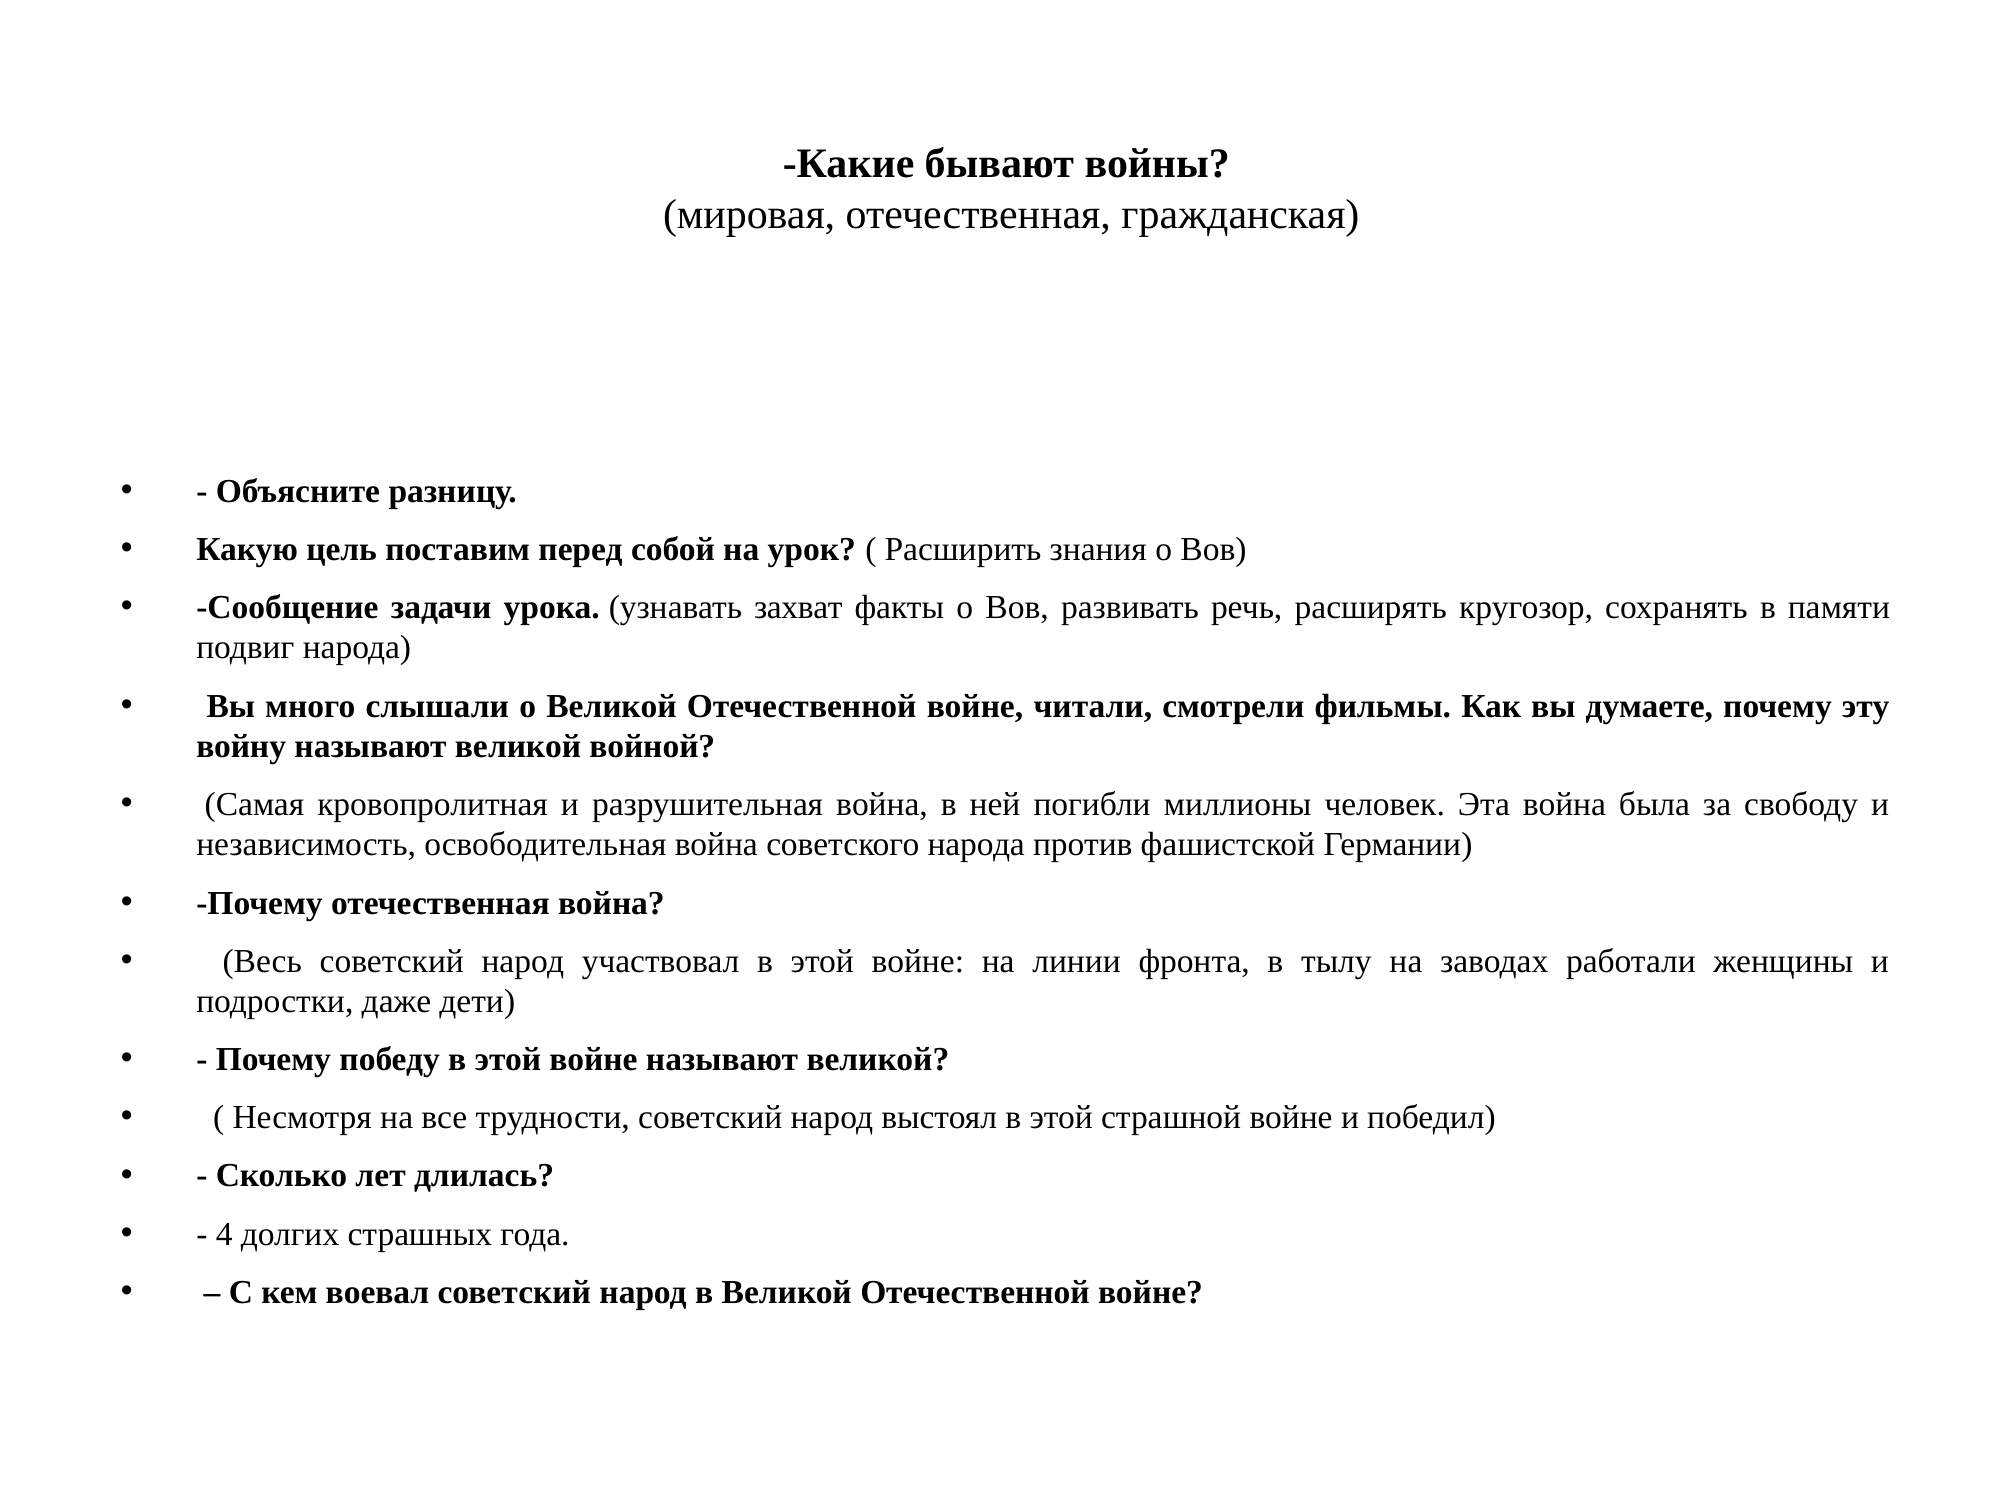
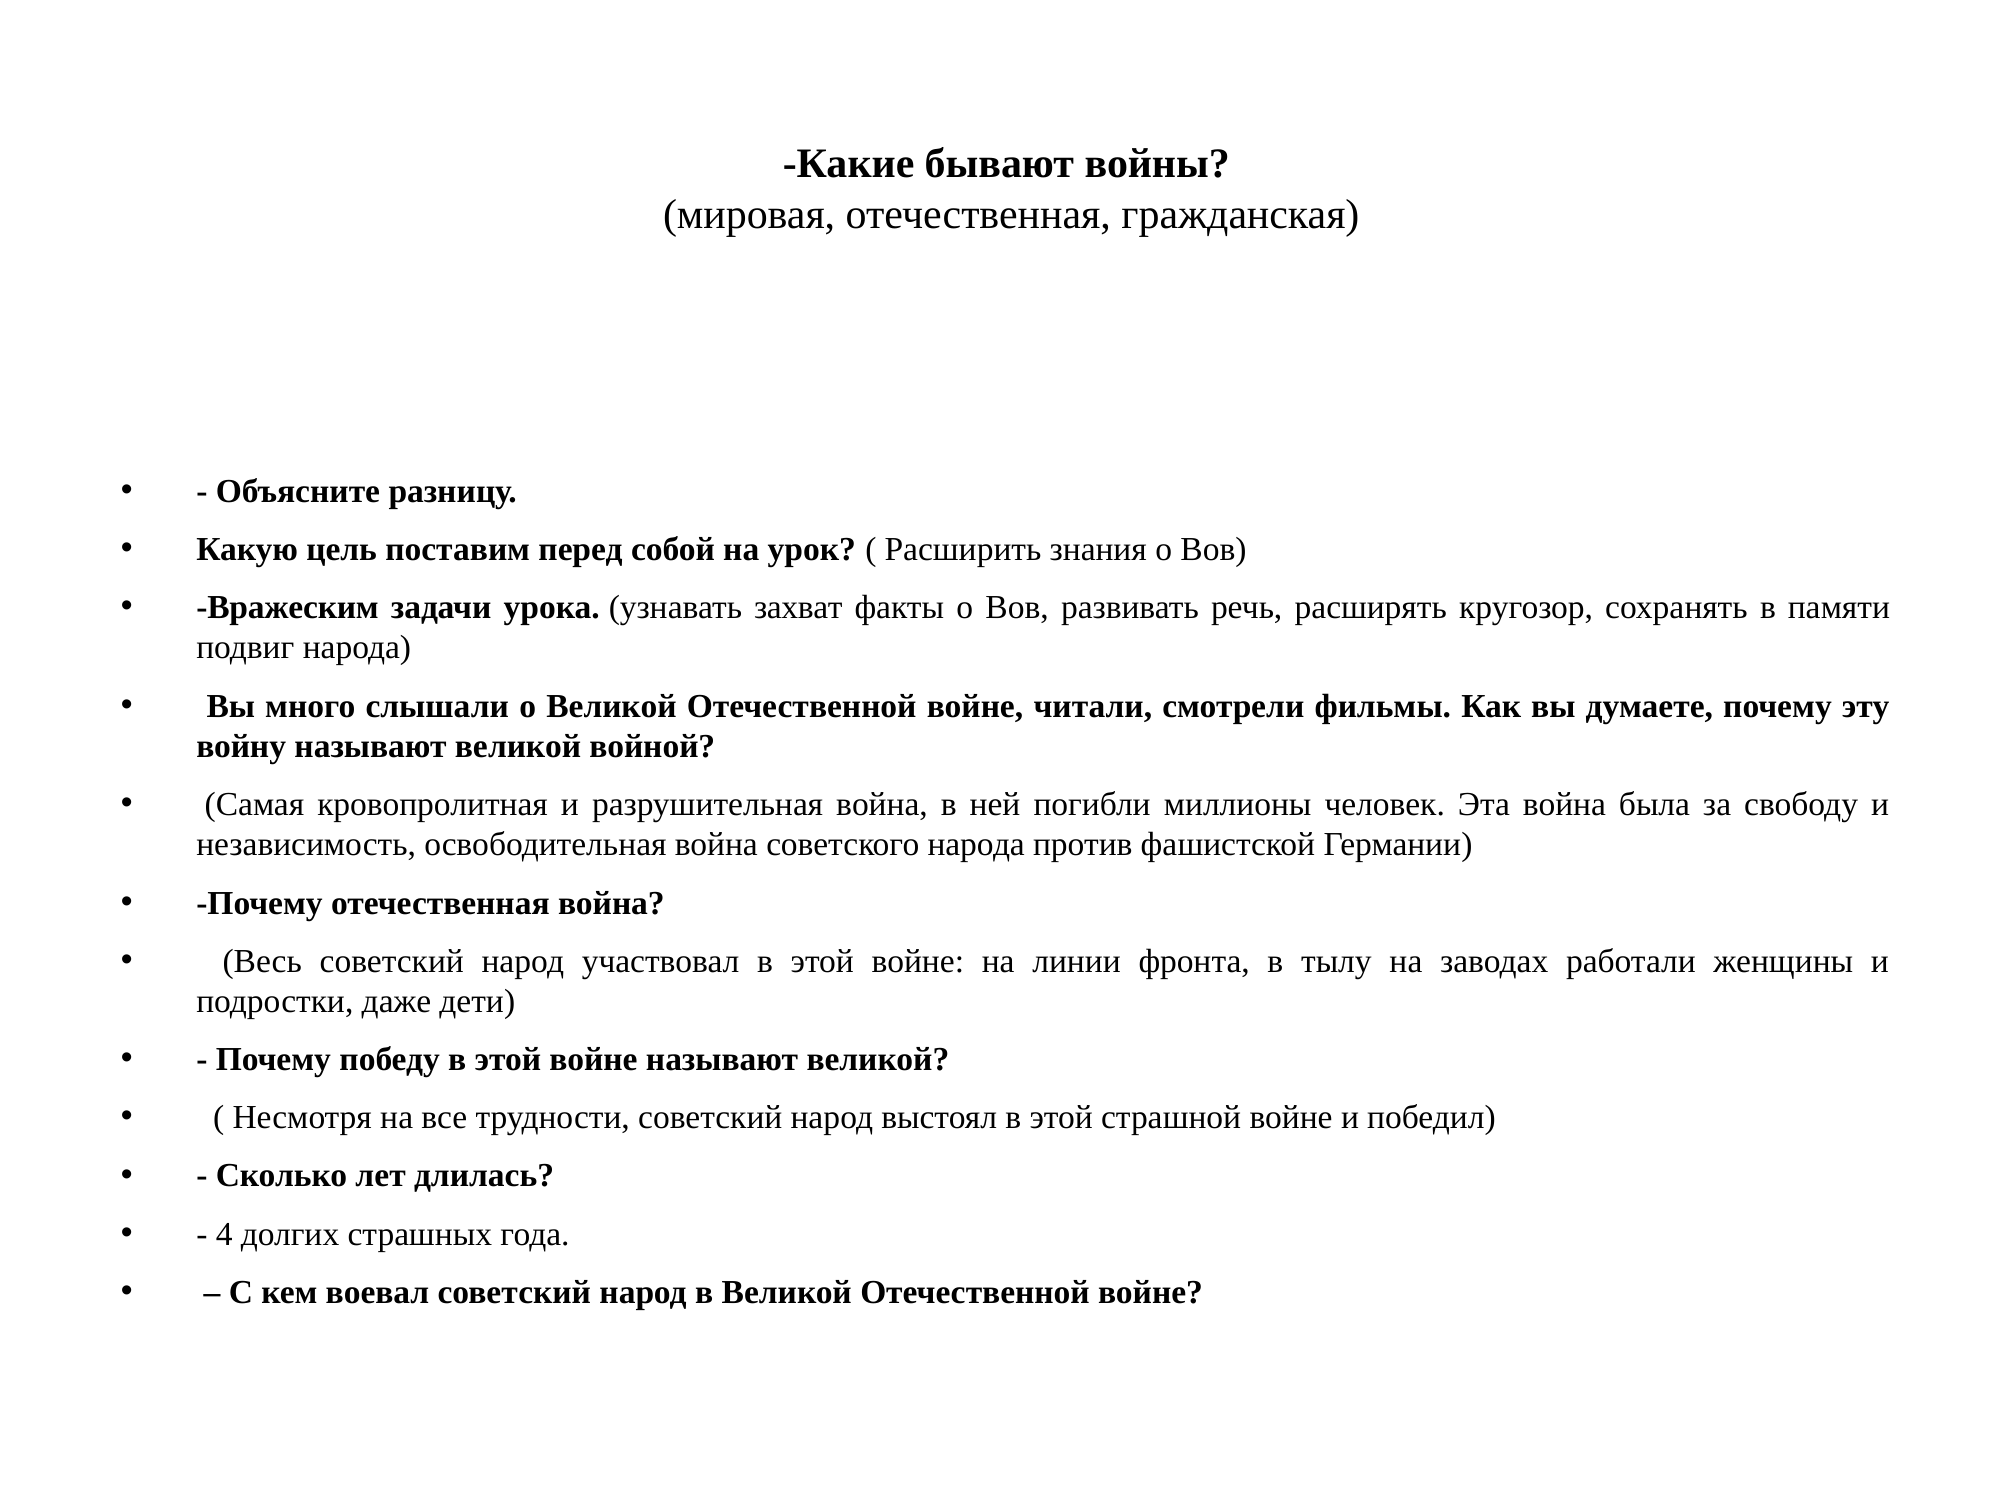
Сообщение: Сообщение -> Вражеским
